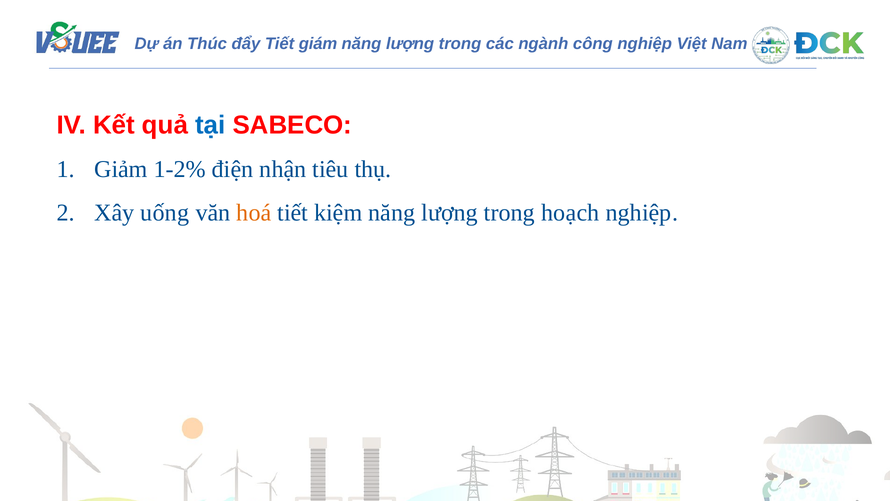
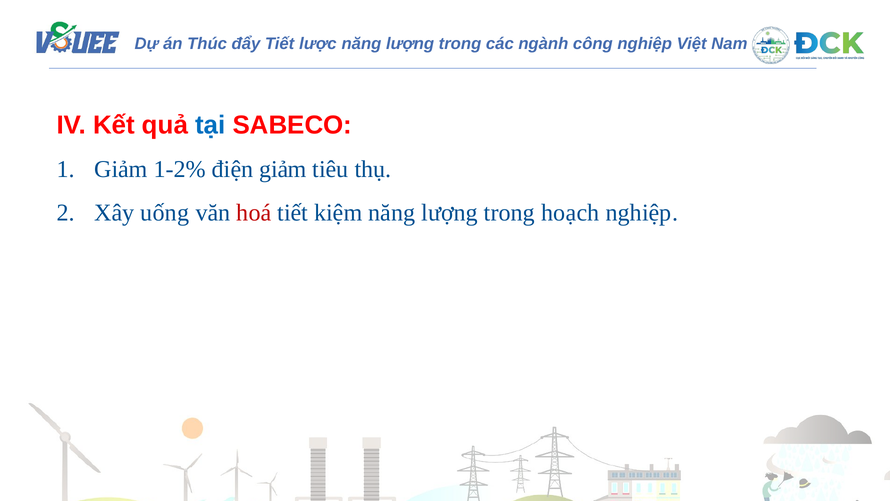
giám: giám -> lược
điện nhận: nhận -> giảm
hoá colour: orange -> red
